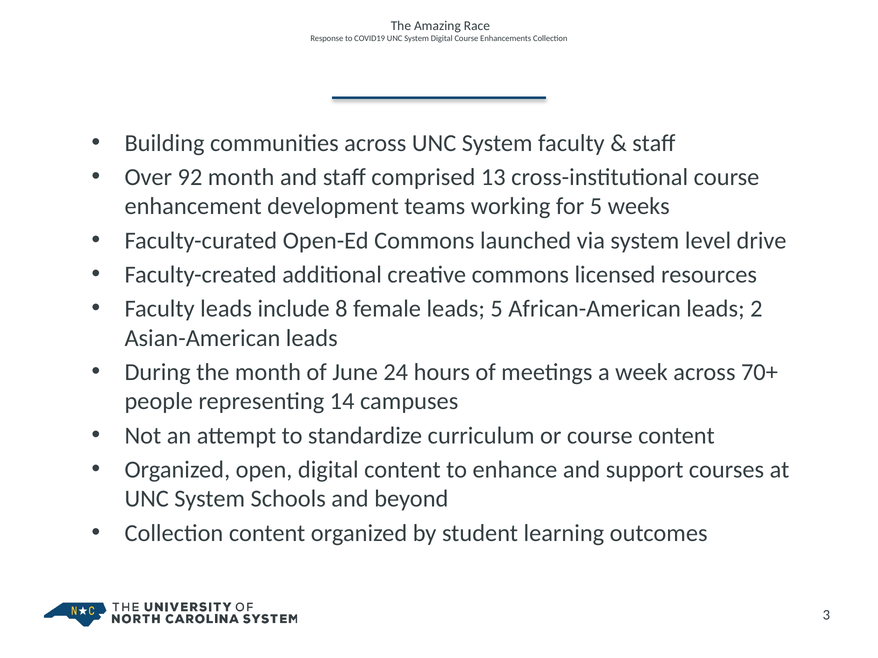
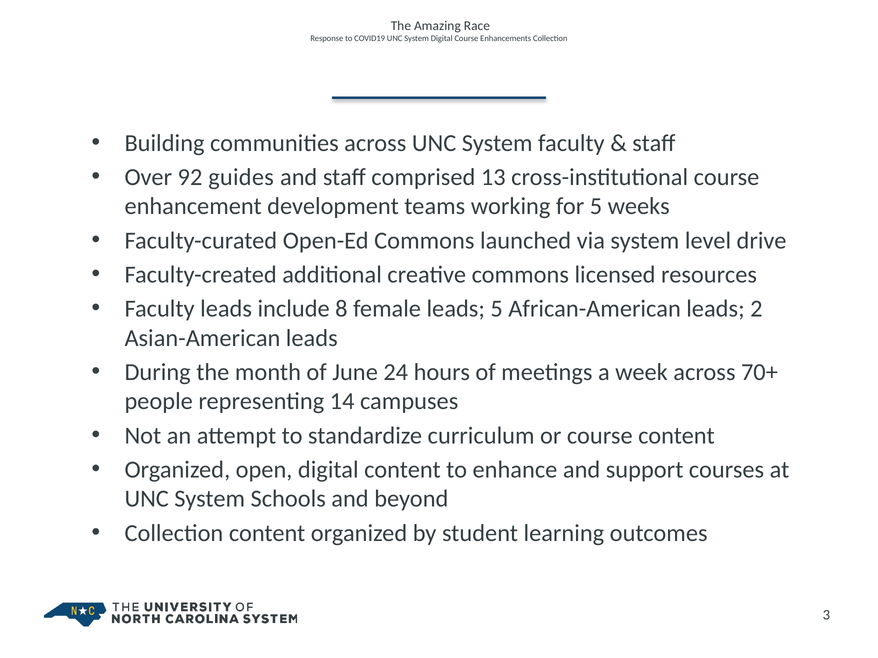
92 month: month -> guides
